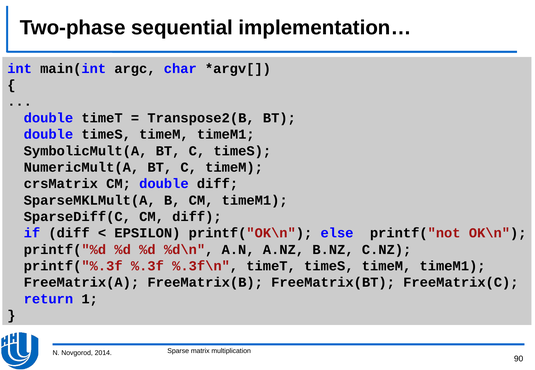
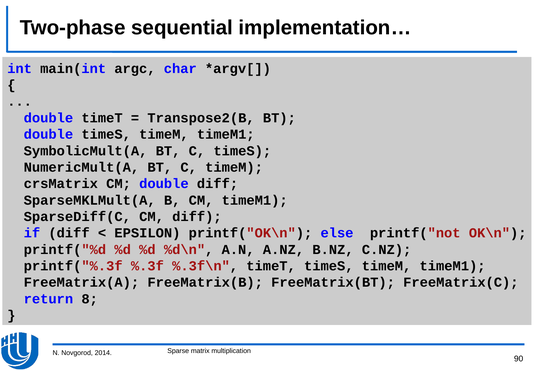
1: 1 -> 8
